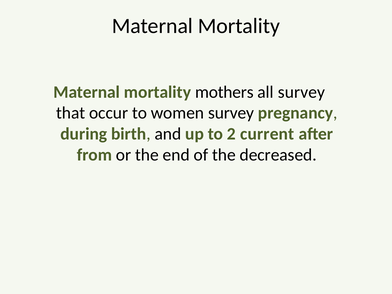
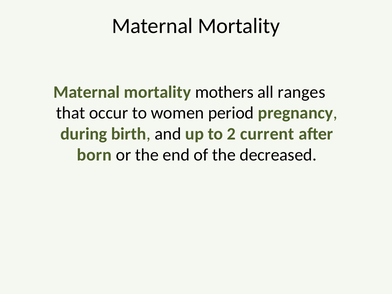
all survey: survey -> ranges
women survey: survey -> period
from: from -> born
